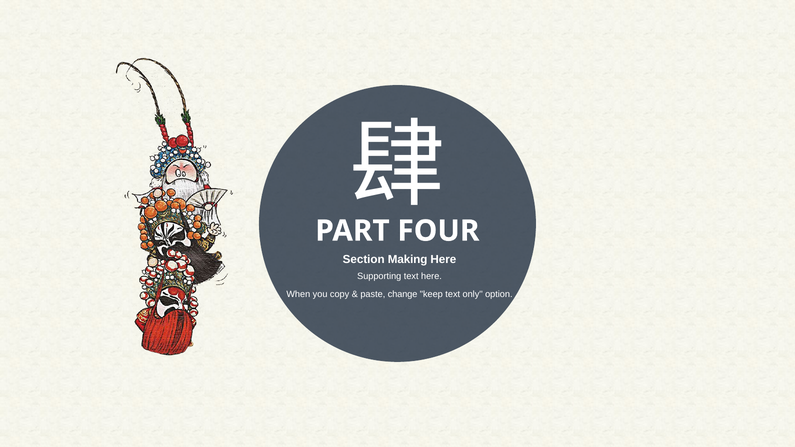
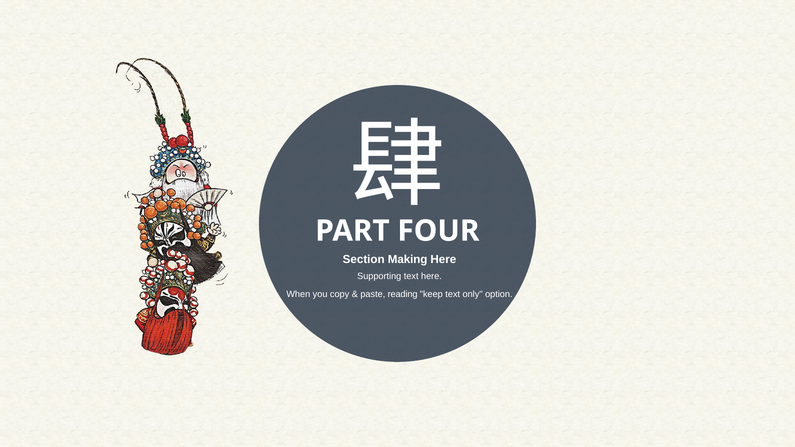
change: change -> reading
